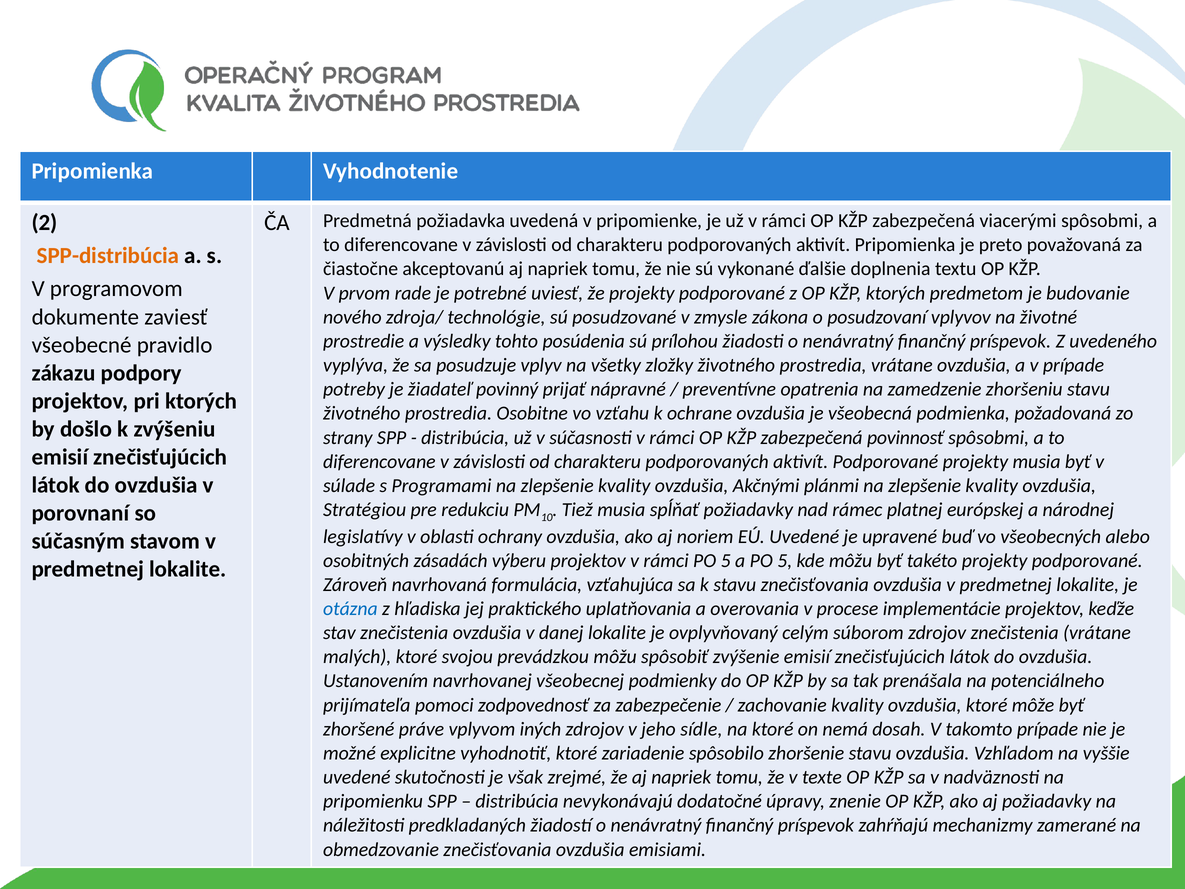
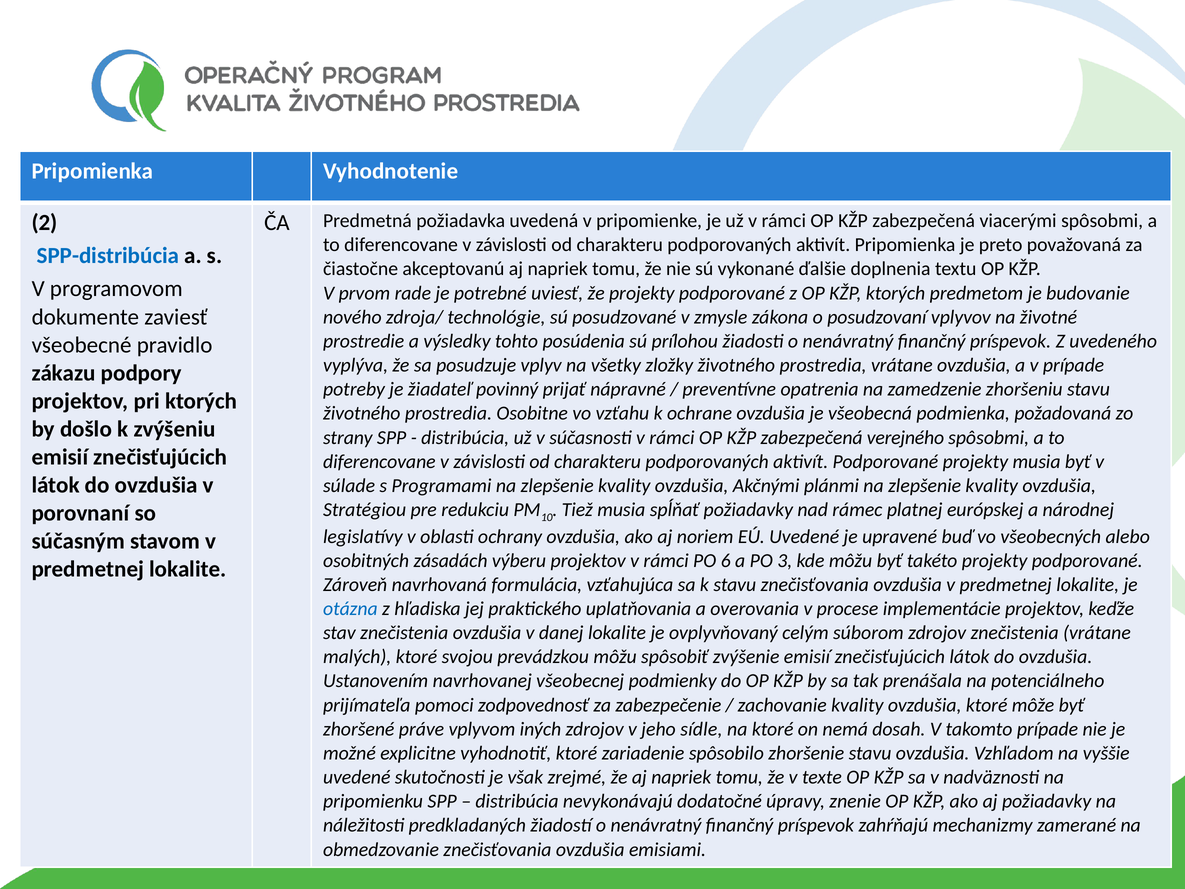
SPP-distribúcia colour: orange -> blue
povinnosť: povinnosť -> verejného
rámci PO 5: 5 -> 6
a PO 5: 5 -> 3
